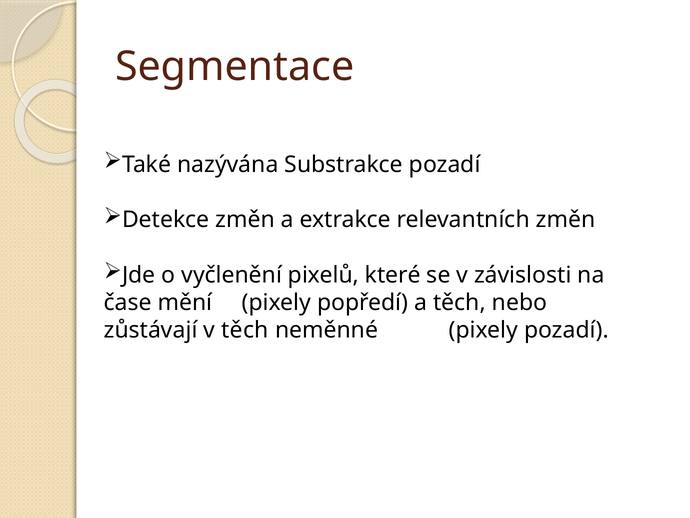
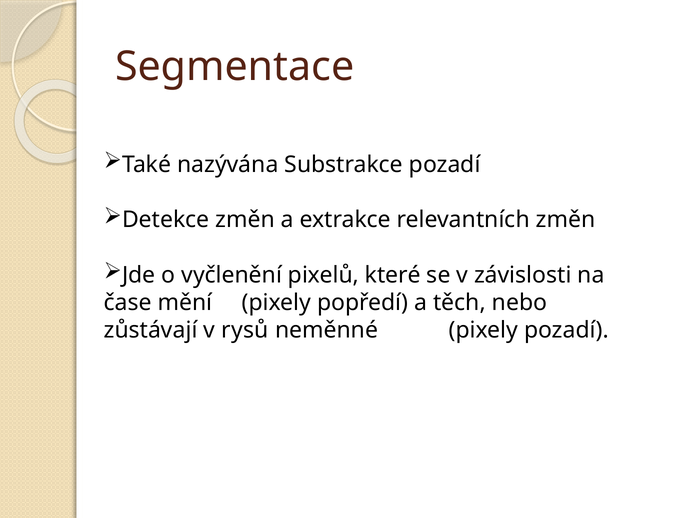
v těch: těch -> rysů
